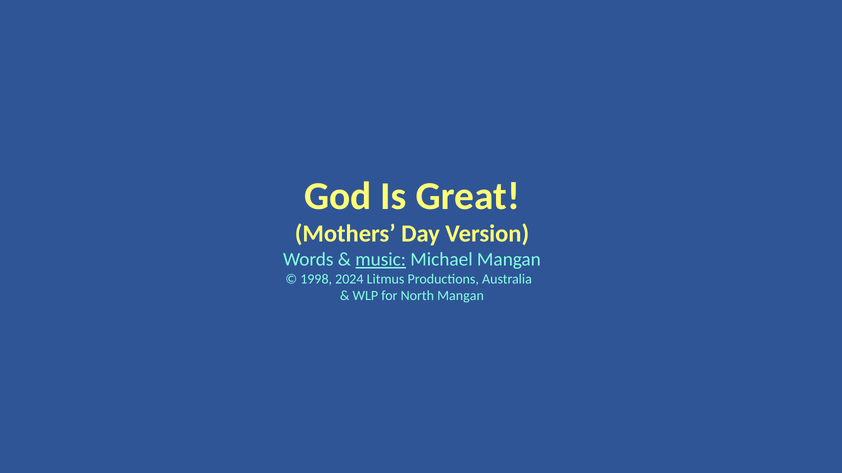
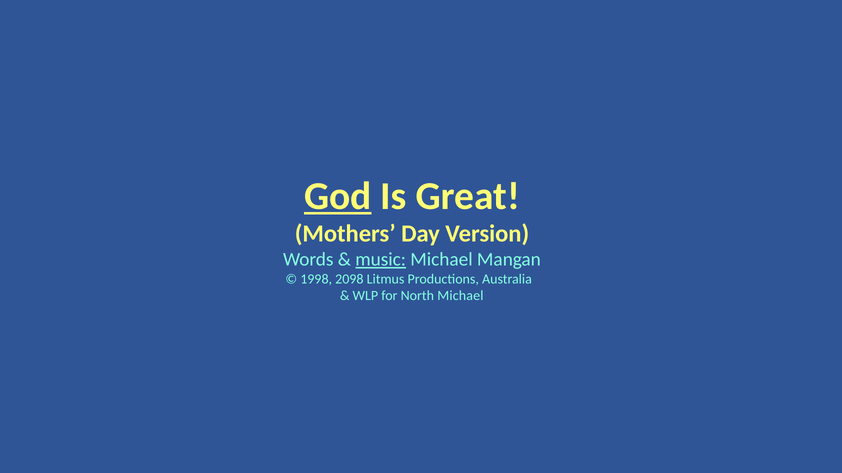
God underline: none -> present
2024: 2024 -> 2098
North Mangan: Mangan -> Michael
